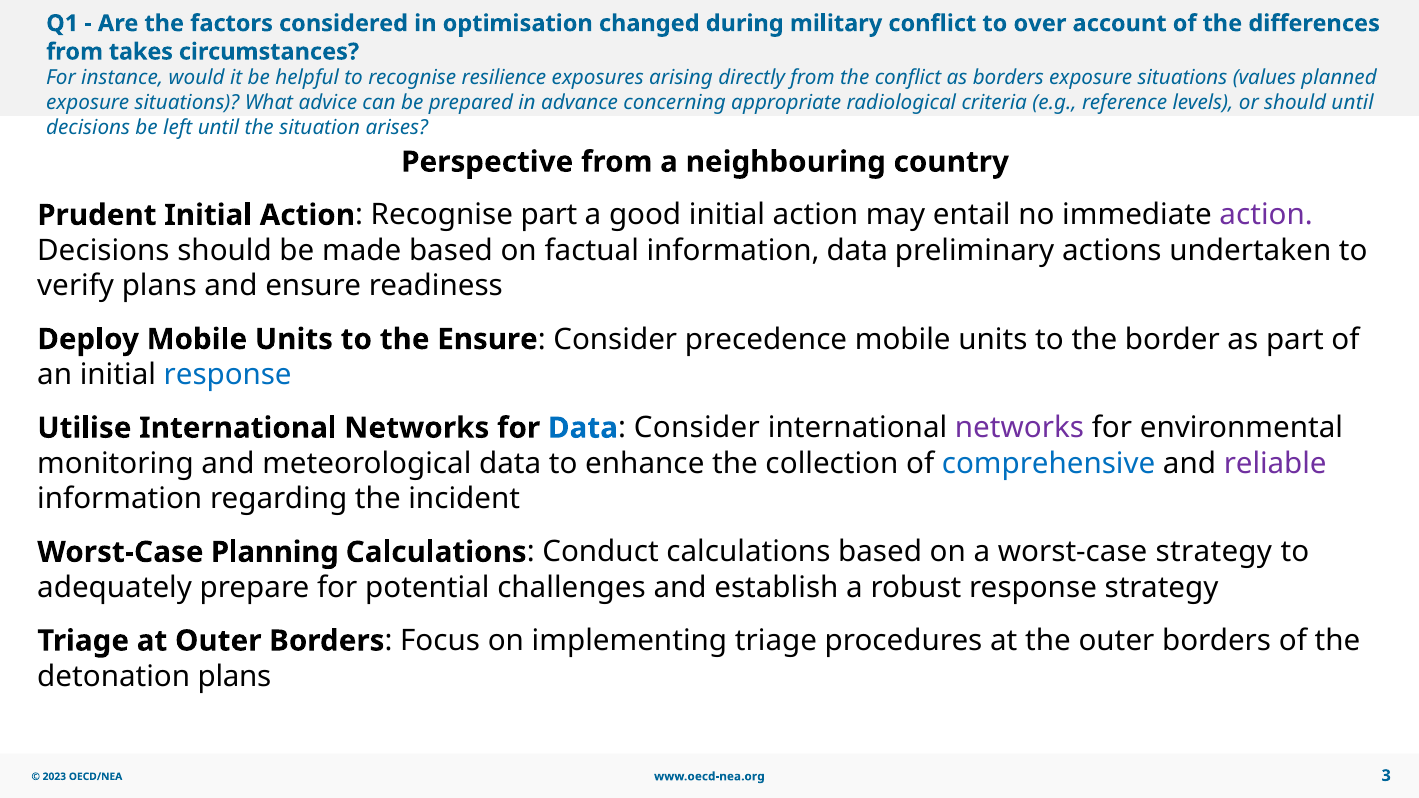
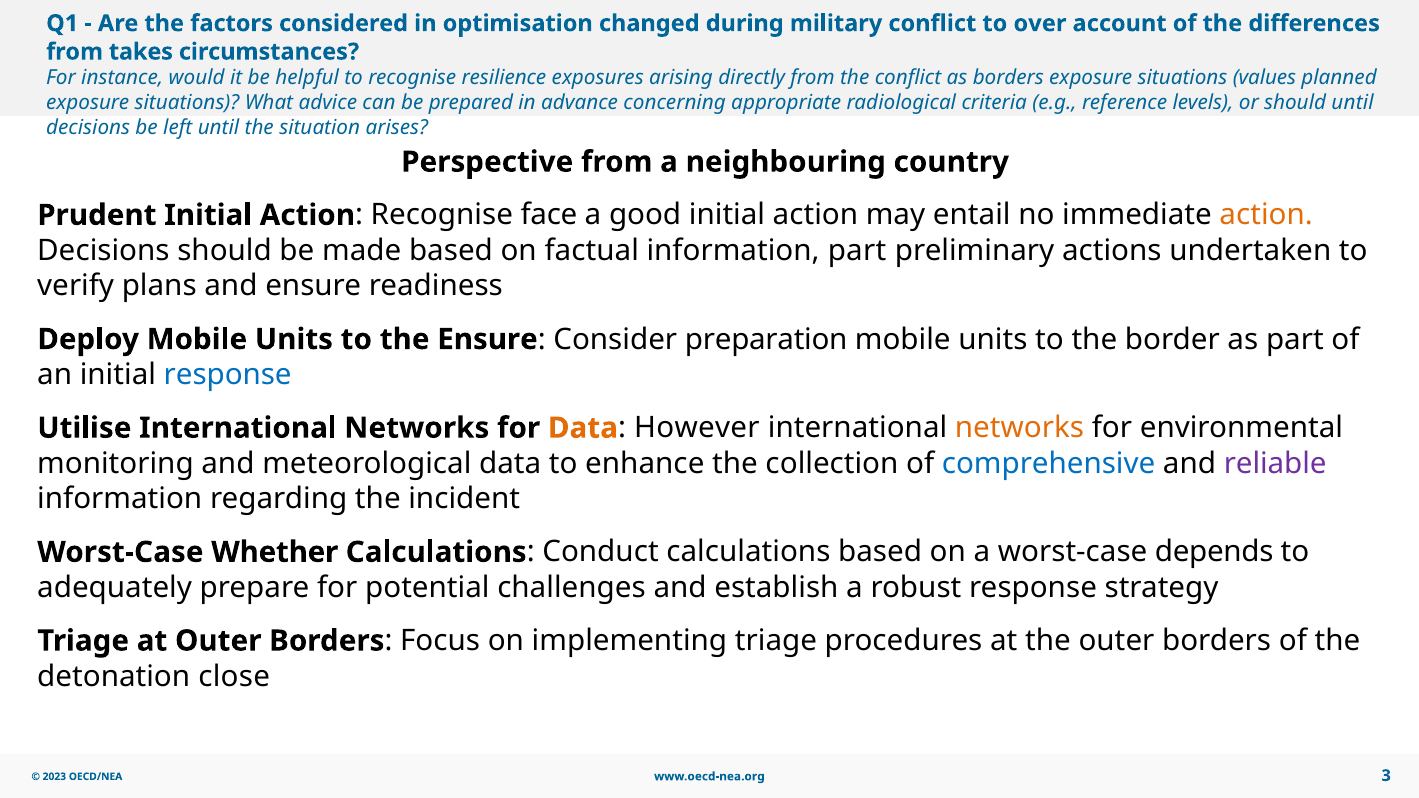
Recognise part: part -> face
action at (1266, 215) colour: purple -> orange
information data: data -> part
precedence: precedence -> preparation
Data at (583, 428) colour: blue -> orange
Consider at (697, 428): Consider -> However
networks at (1019, 428) colour: purple -> orange
Planning: Planning -> Whether
worst-case strategy: strategy -> depends
detonation plans: plans -> close
